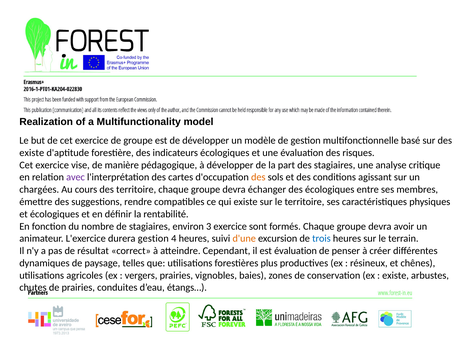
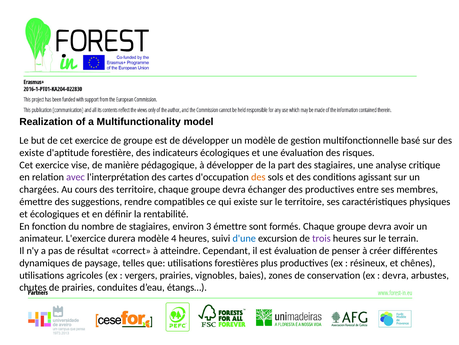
des écologiques: écologiques -> productives
3 exercice: exercice -> émettre
durera gestion: gestion -> modèle
d'une colour: orange -> blue
trois colour: blue -> purple
existe at (396, 275): existe -> devra
